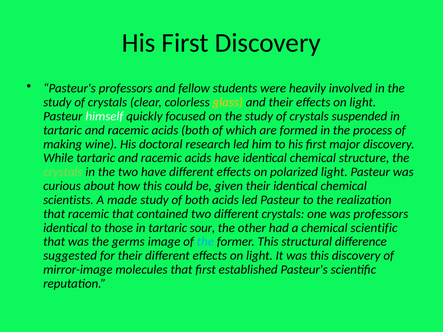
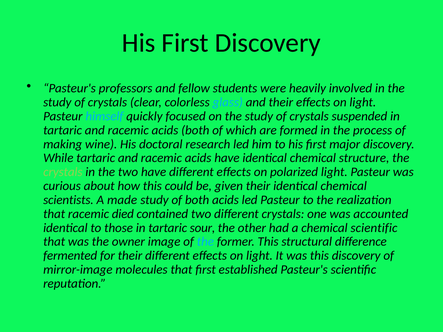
glass colour: yellow -> light blue
himself colour: white -> light blue
racemic that: that -> died
was professors: professors -> accounted
germs: germs -> owner
suggested: suggested -> fermented
